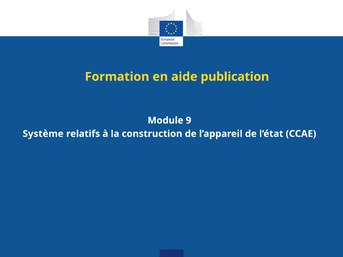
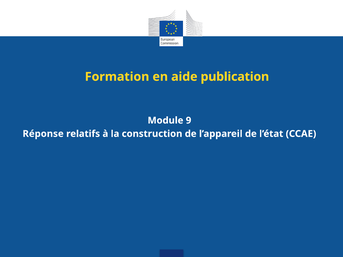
Système: Système -> Réponse
